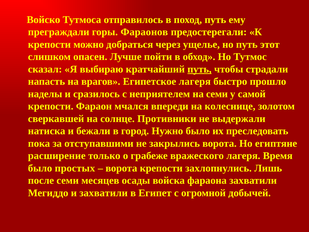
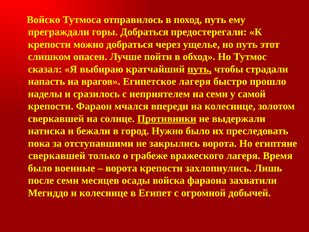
горы Фараонов: Фараонов -> Добраться
Противники underline: none -> present
расширение at (57, 156): расширение -> сверкавшей
простых: простых -> военные
и захватили: захватили -> колеснице
